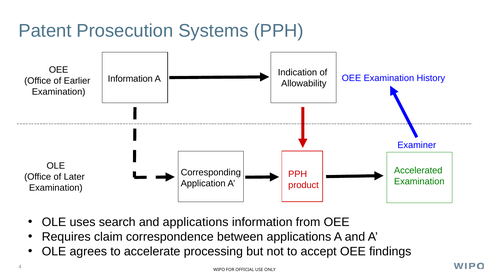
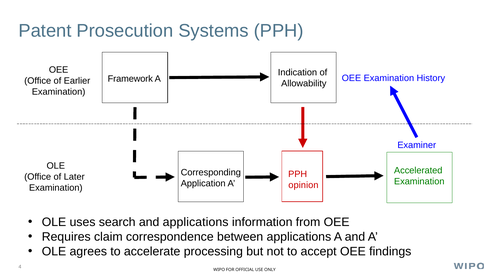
Information at (130, 79): Information -> Framework
product: product -> opinion
